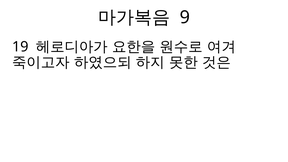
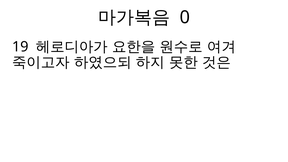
9: 9 -> 0
